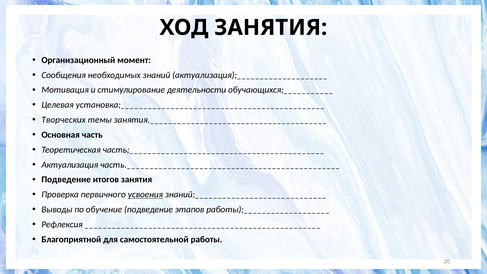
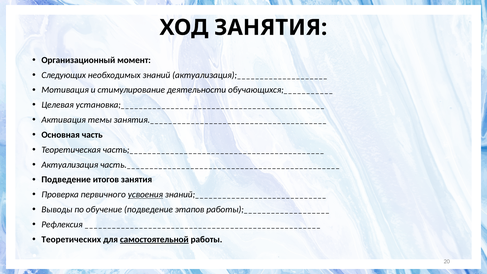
Сообщения: Сообщения -> Следующих
Творческих: Творческих -> Активация
Благоприятной: Благоприятной -> Теоретических
самостоятельной underline: none -> present
